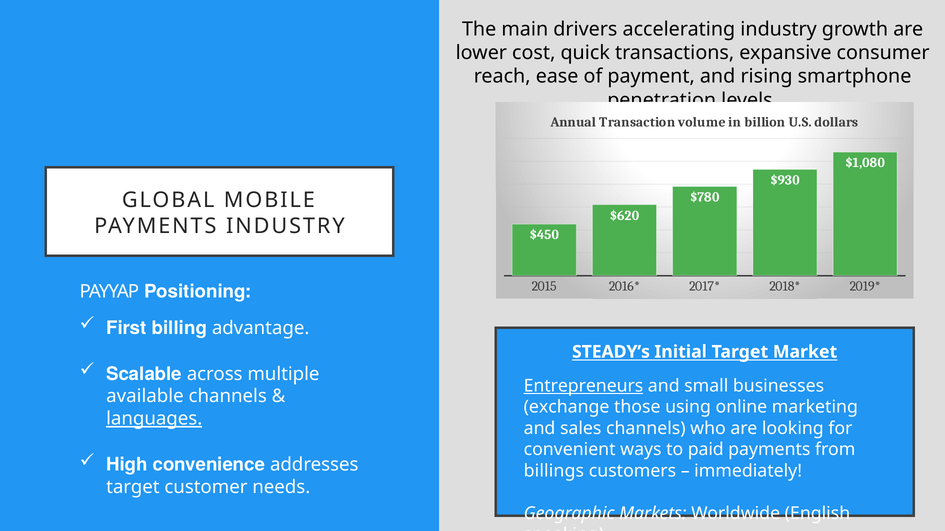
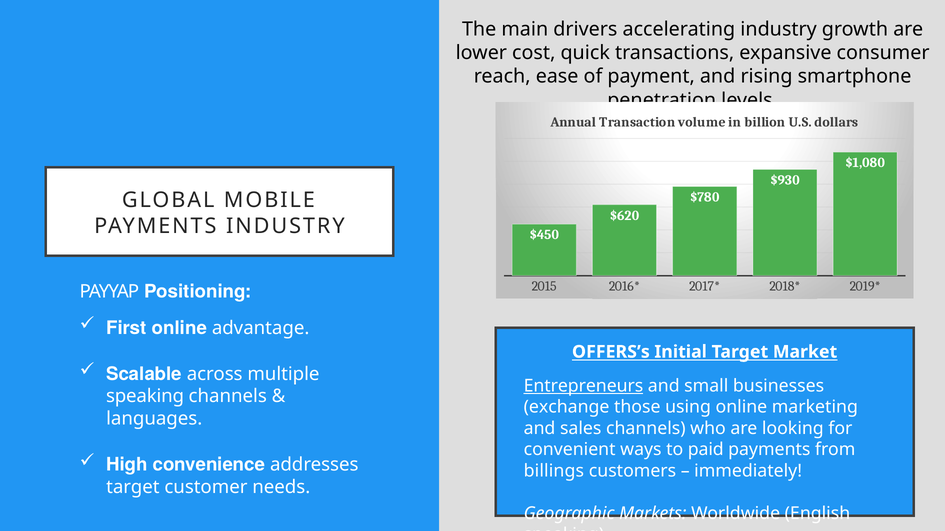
First billing: billing -> online
STEADY’s: STEADY’s -> OFFERS’s
available at (145, 397): available -> speaking
languages underline: present -> none
